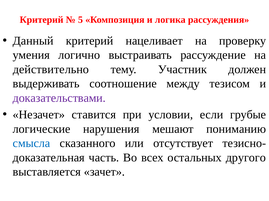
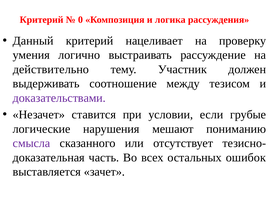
5: 5 -> 0
смысла colour: blue -> purple
другого: другого -> ошибок
